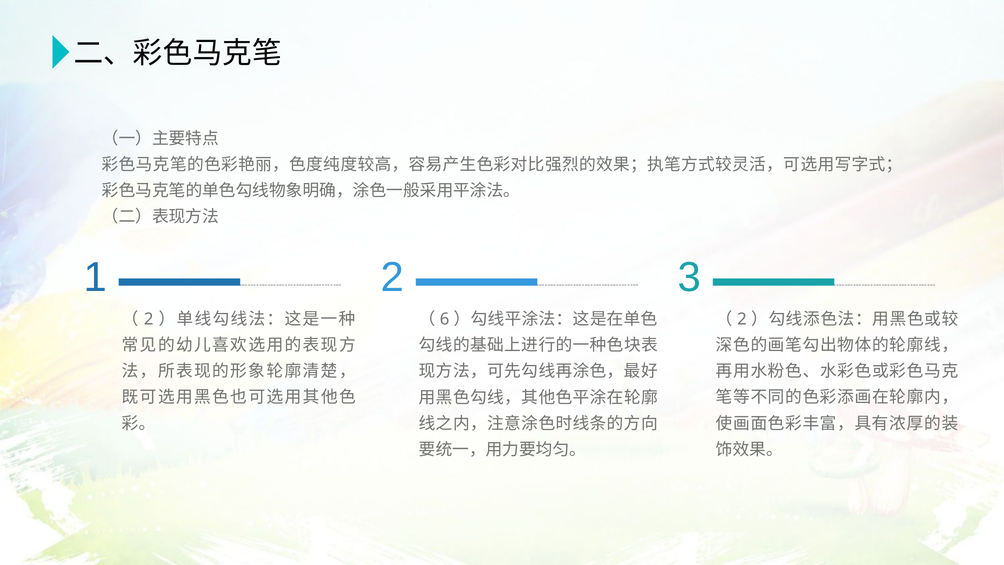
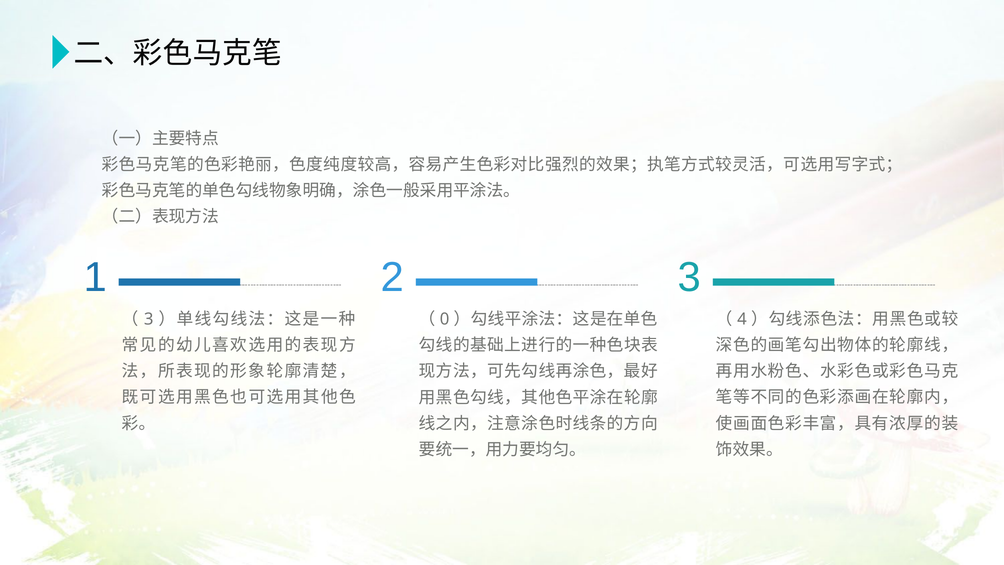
2 at (149, 319): 2 -> 3
6: 6 -> 0
2 at (742, 319): 2 -> 4
